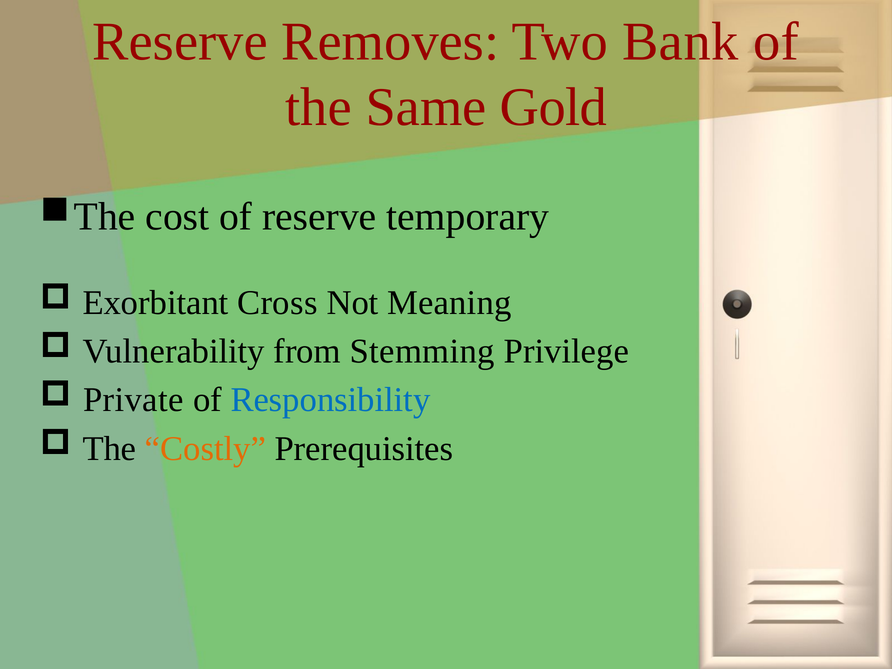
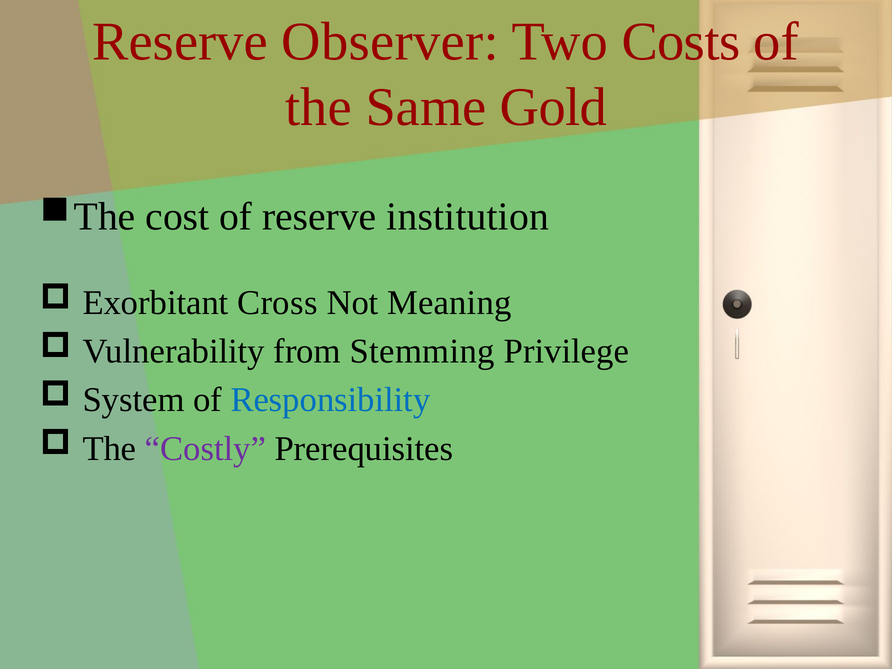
Removes: Removes -> Observer
Bank: Bank -> Costs
temporary: temporary -> institution
Private: Private -> System
Costly colour: orange -> purple
